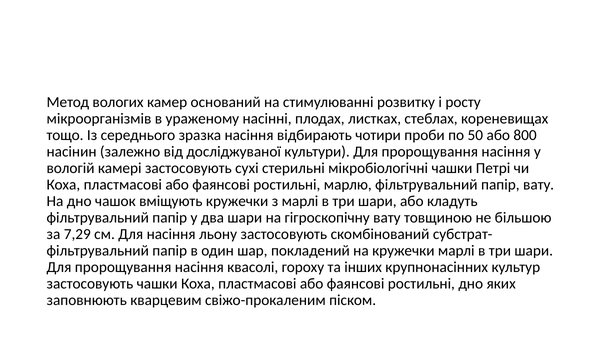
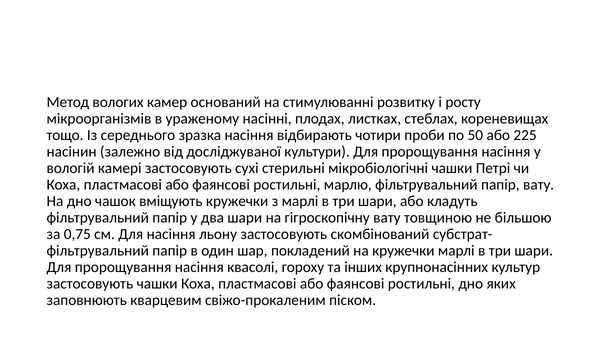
800: 800 -> 225
7,29: 7,29 -> 0,75
